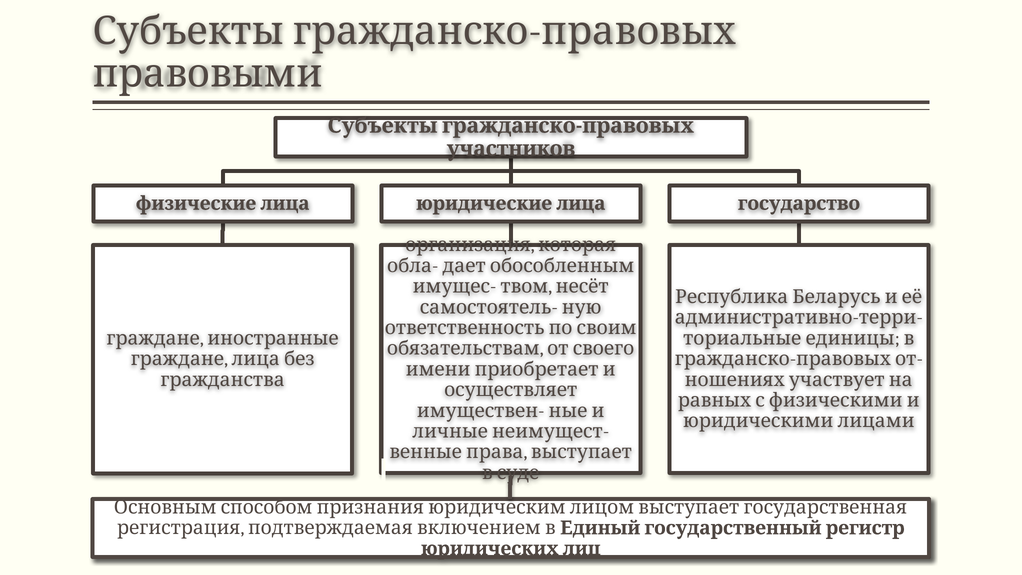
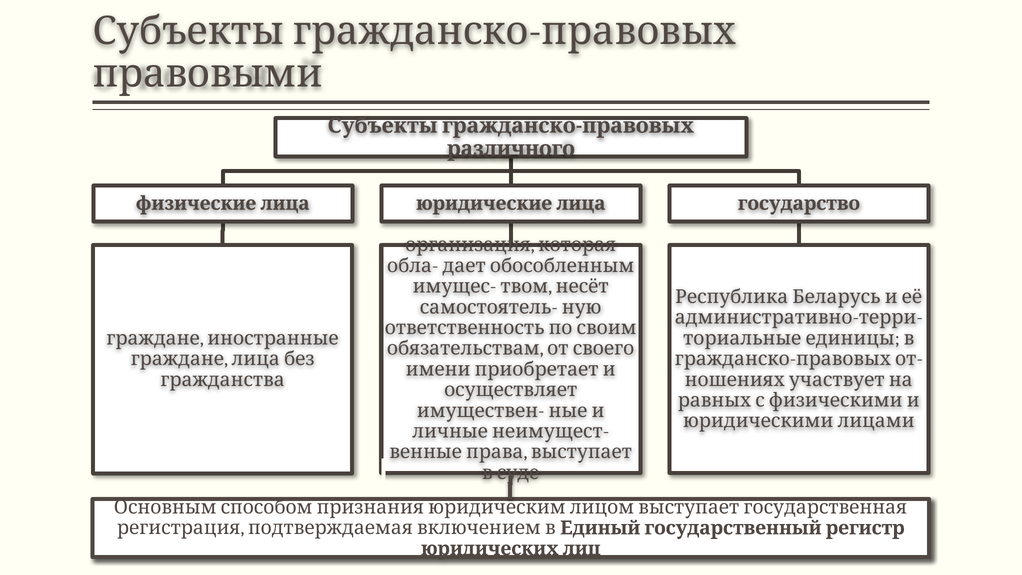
участников: участников -> различного
